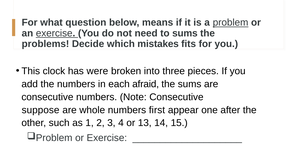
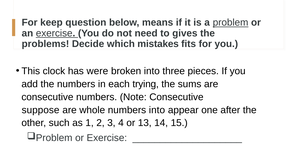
what: what -> keep
to sums: sums -> gives
afraid: afraid -> trying
numbers first: first -> into
